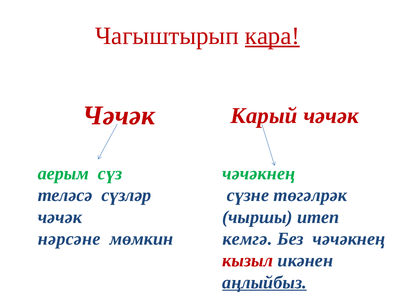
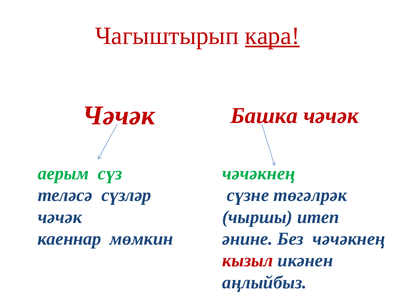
Карый: Карый -> Башка
нәрсәне: нәрсәне -> каеннар
кемгә: кемгә -> әнине
аңлыйбыз underline: present -> none
